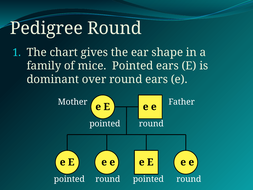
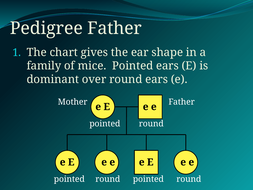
Pedigree Round: Round -> Father
